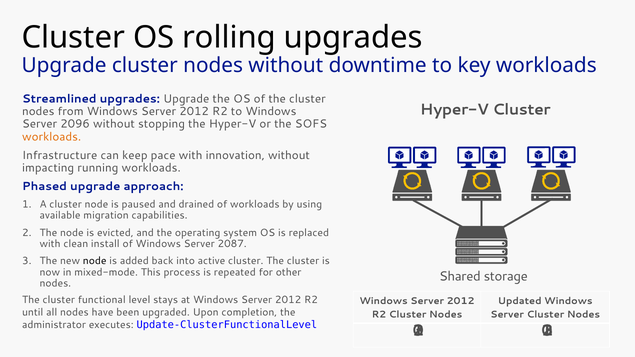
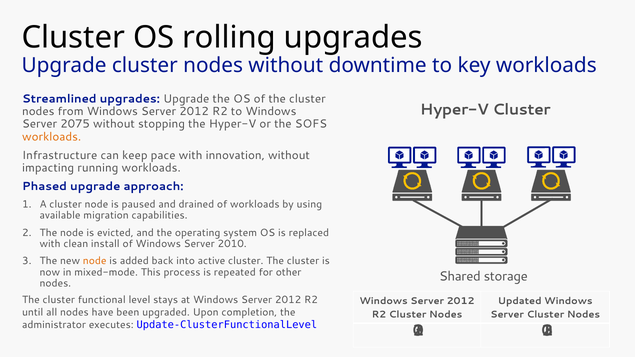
2096: 2096 -> 2075
2087: 2087 -> 2010
node at (95, 261) colour: black -> orange
